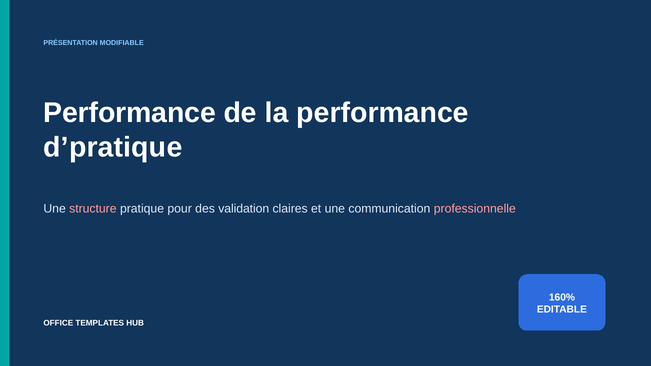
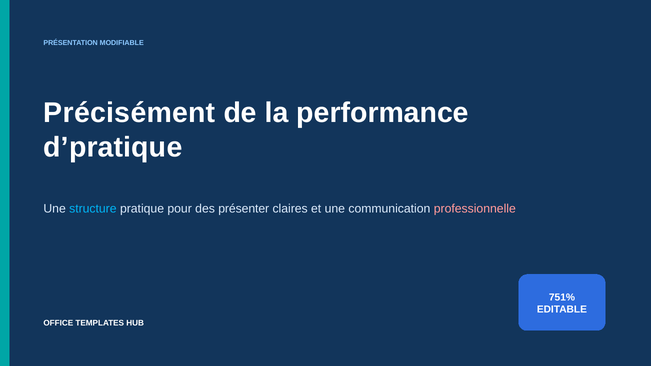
Performance at (130, 113): Performance -> Précisément
structure colour: pink -> light blue
validation: validation -> présenter
160%: 160% -> 751%
